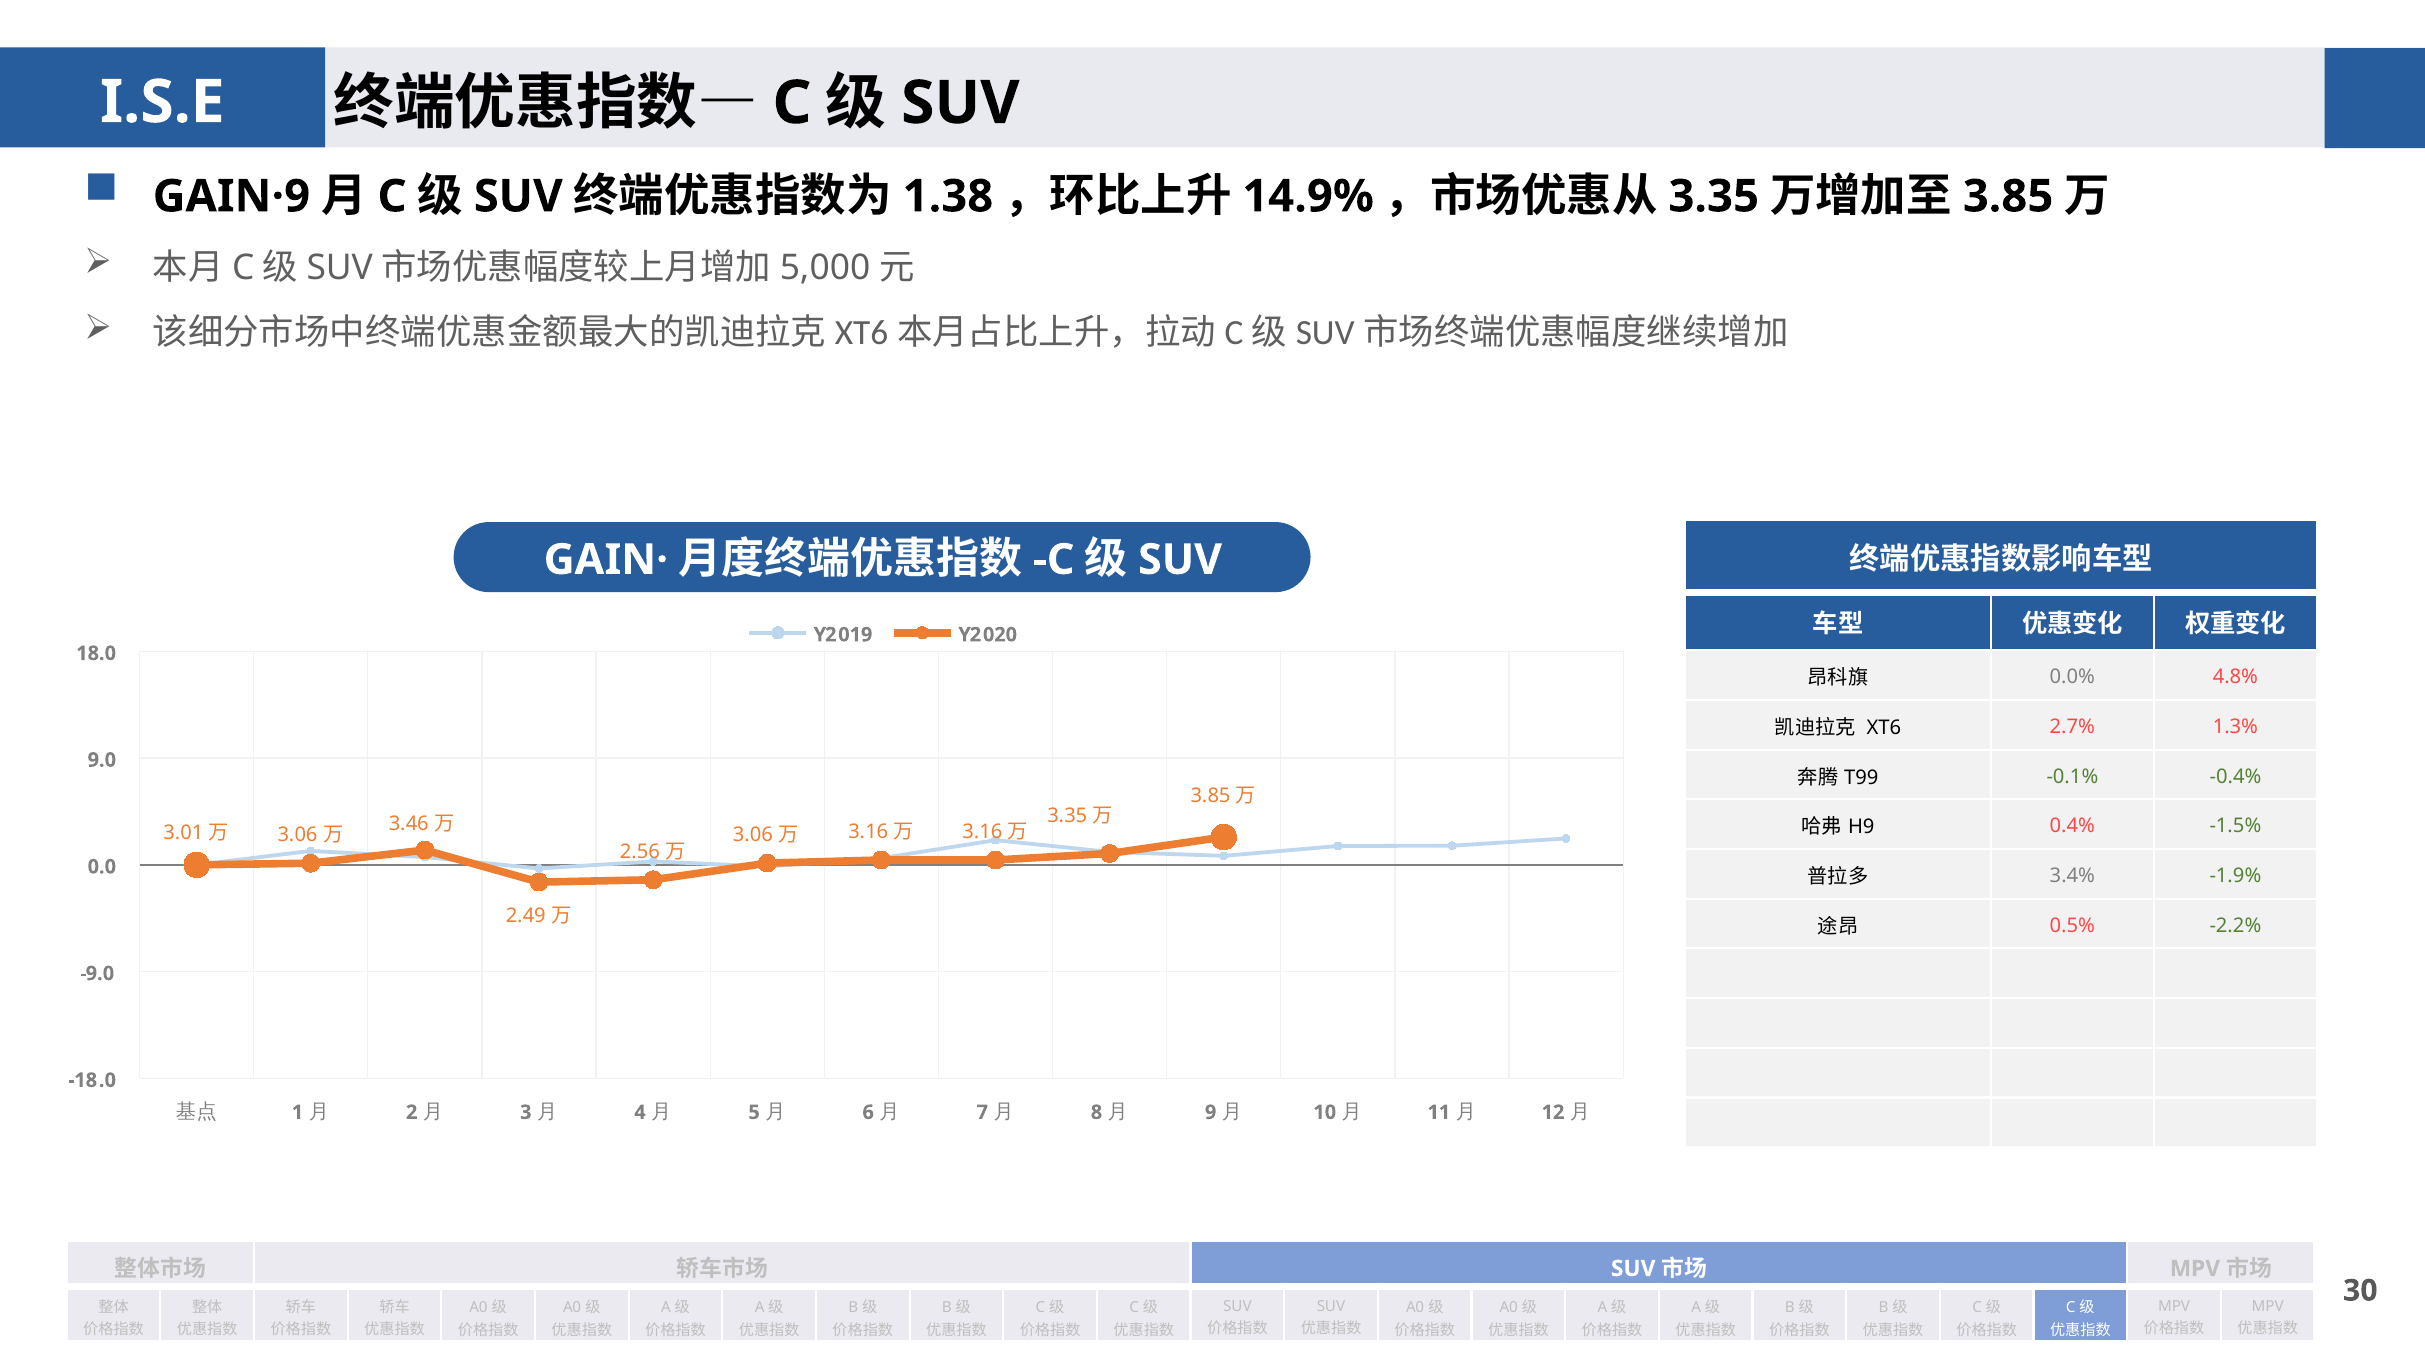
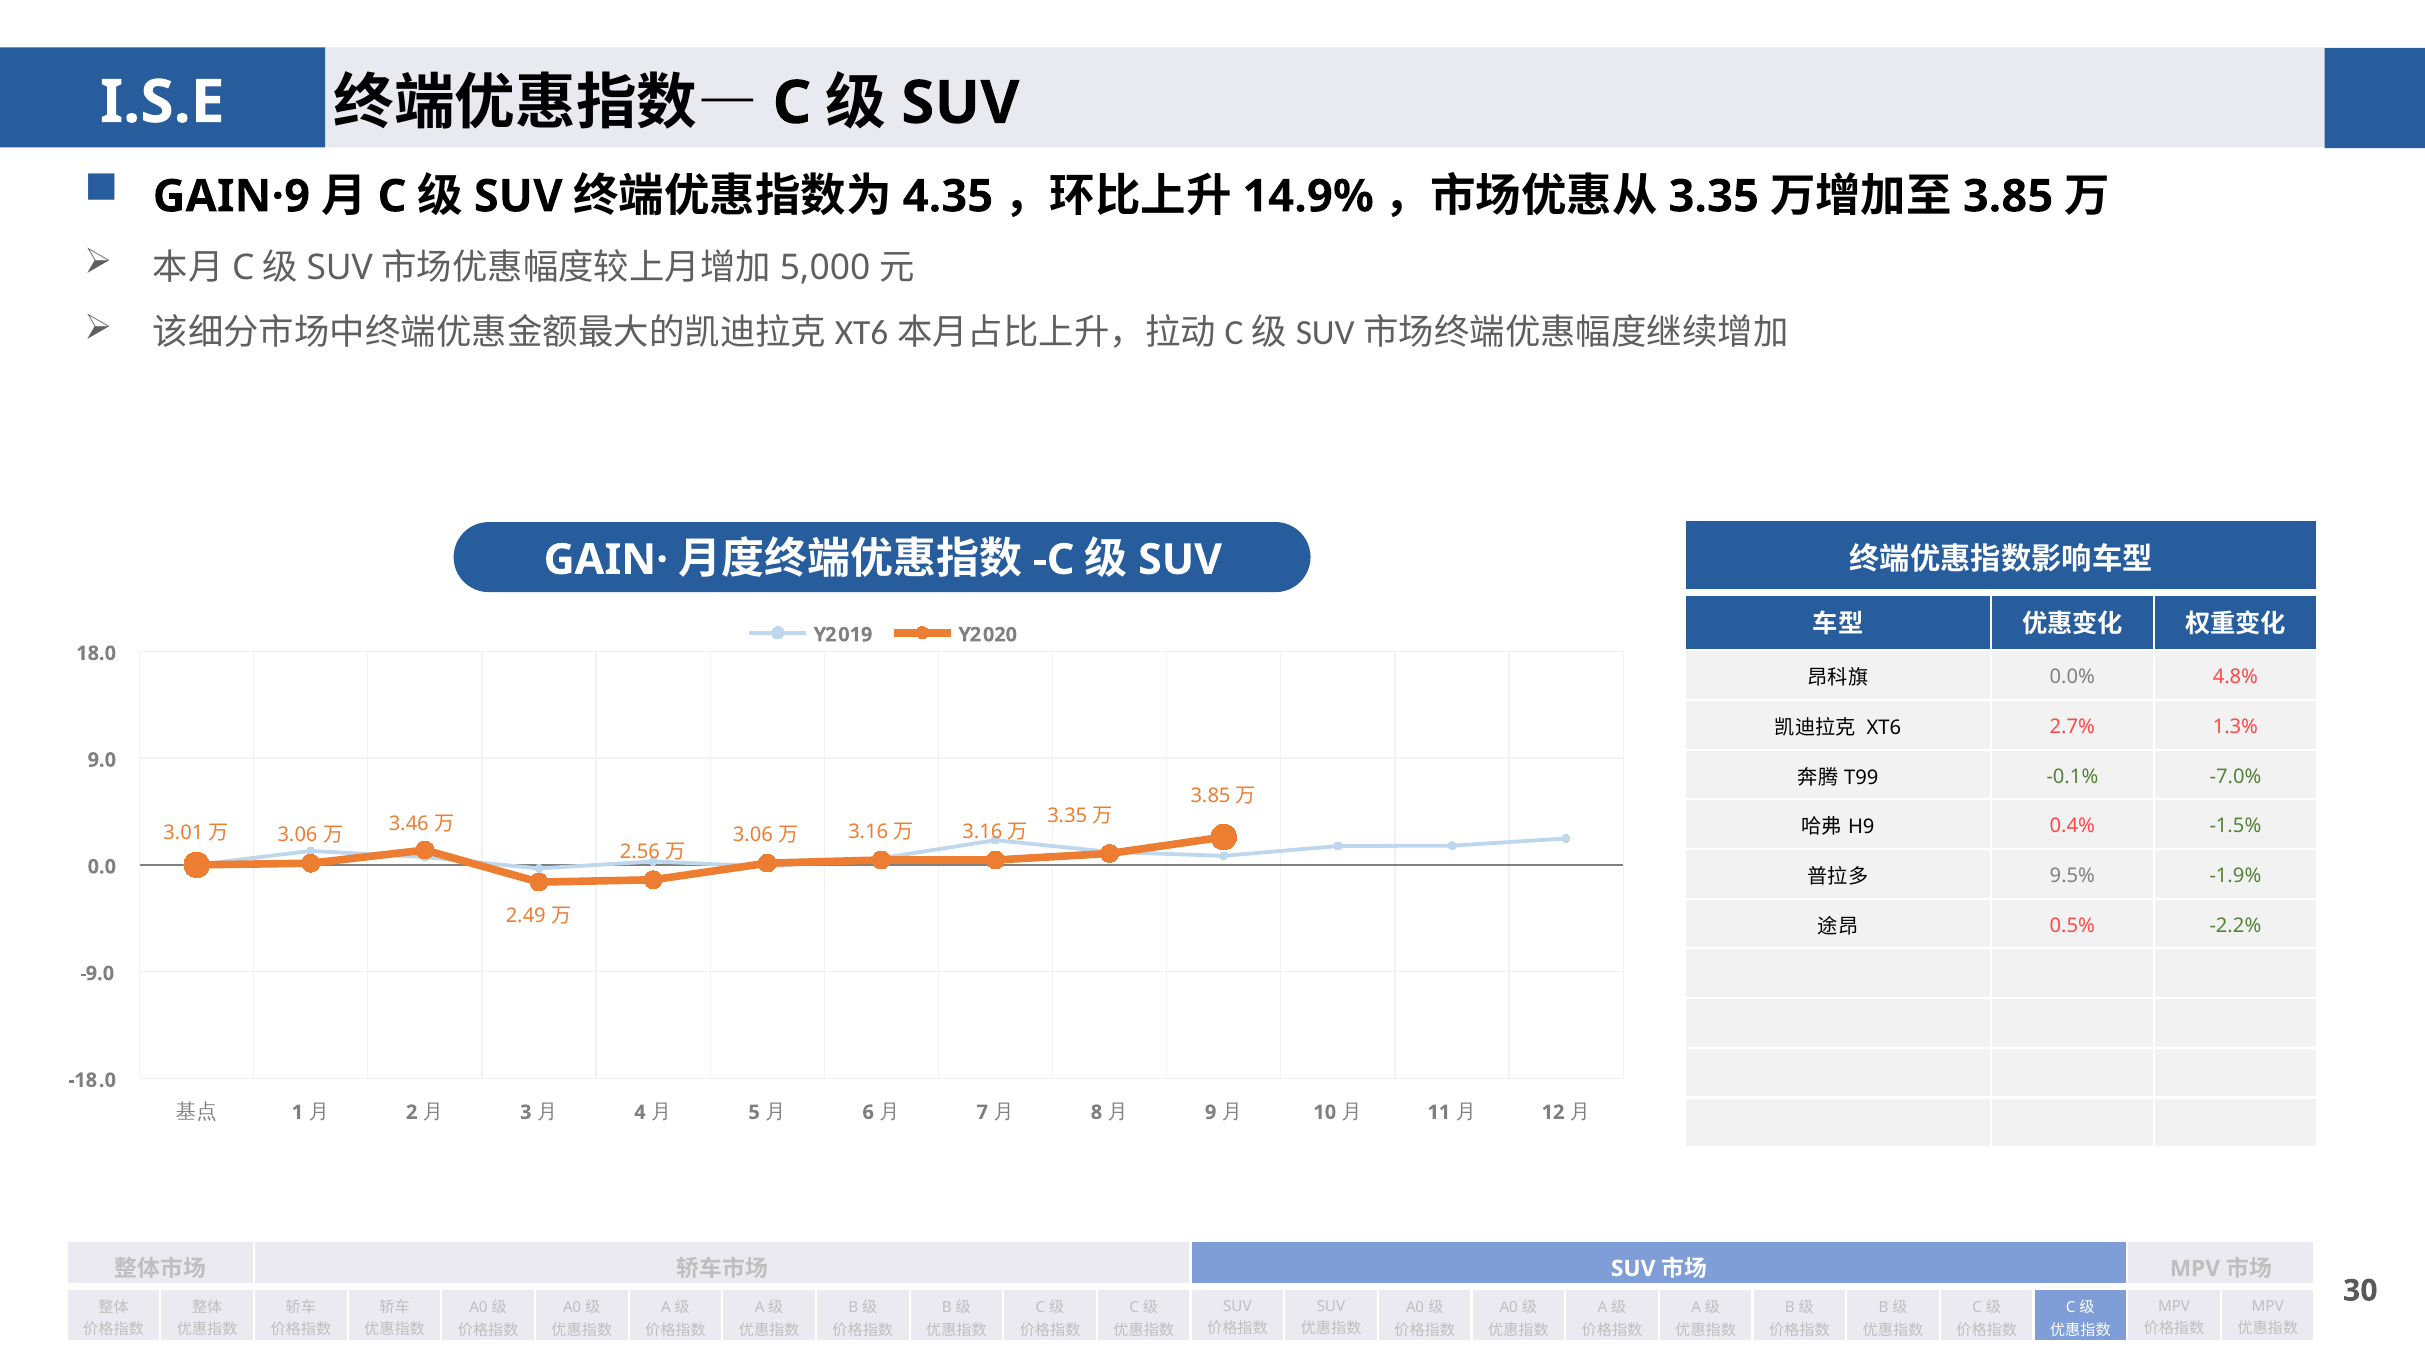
1.38: 1.38 -> 4.35
-0.4%: -0.4% -> -7.0%
3.4%: 3.4% -> 9.5%
